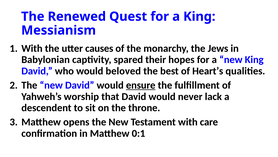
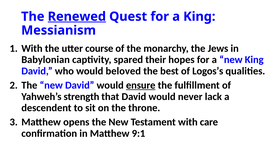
Renewed underline: none -> present
causes: causes -> course
Heart’s: Heart’s -> Logos’s
worship: worship -> strength
0:1: 0:1 -> 9:1
